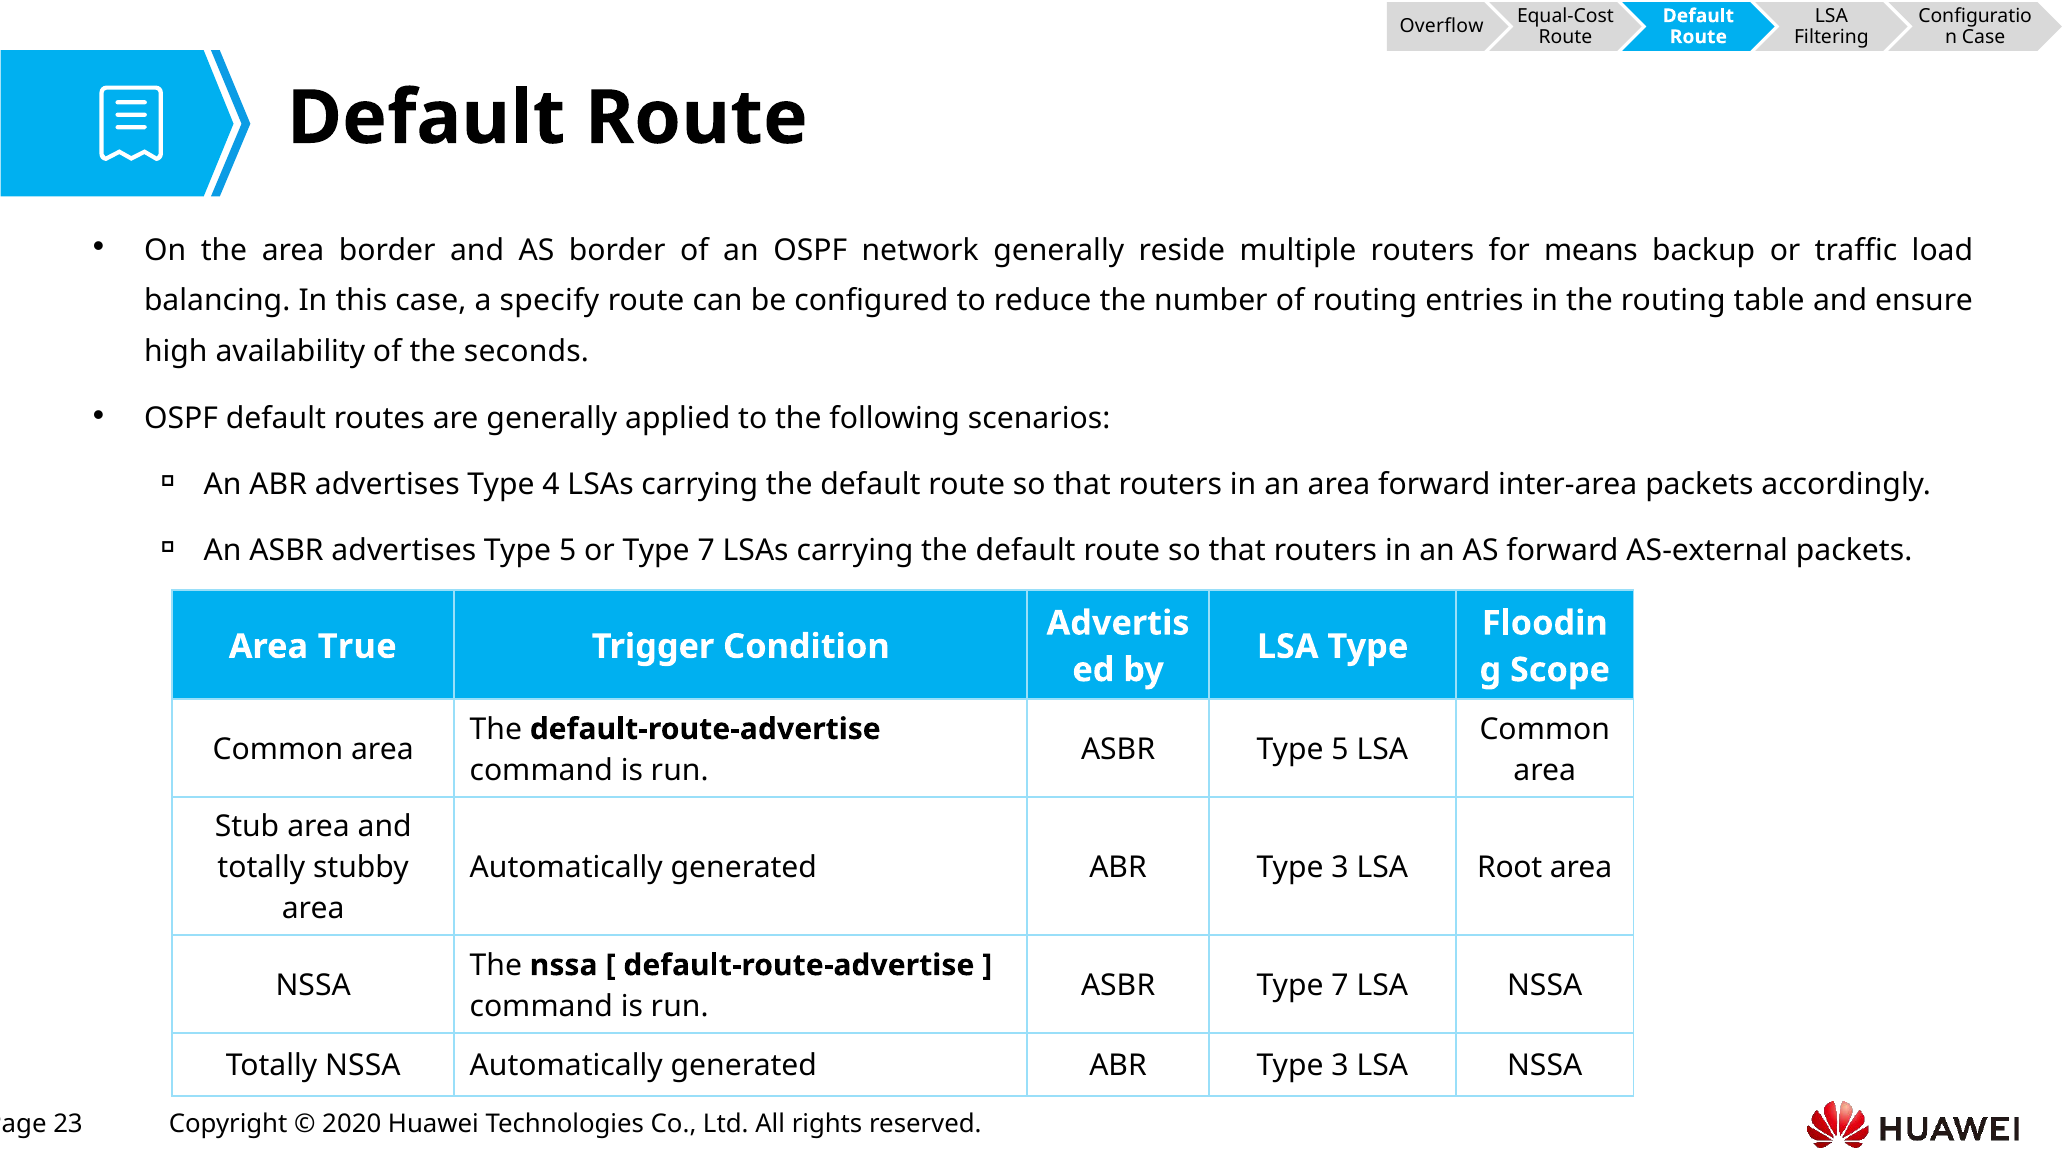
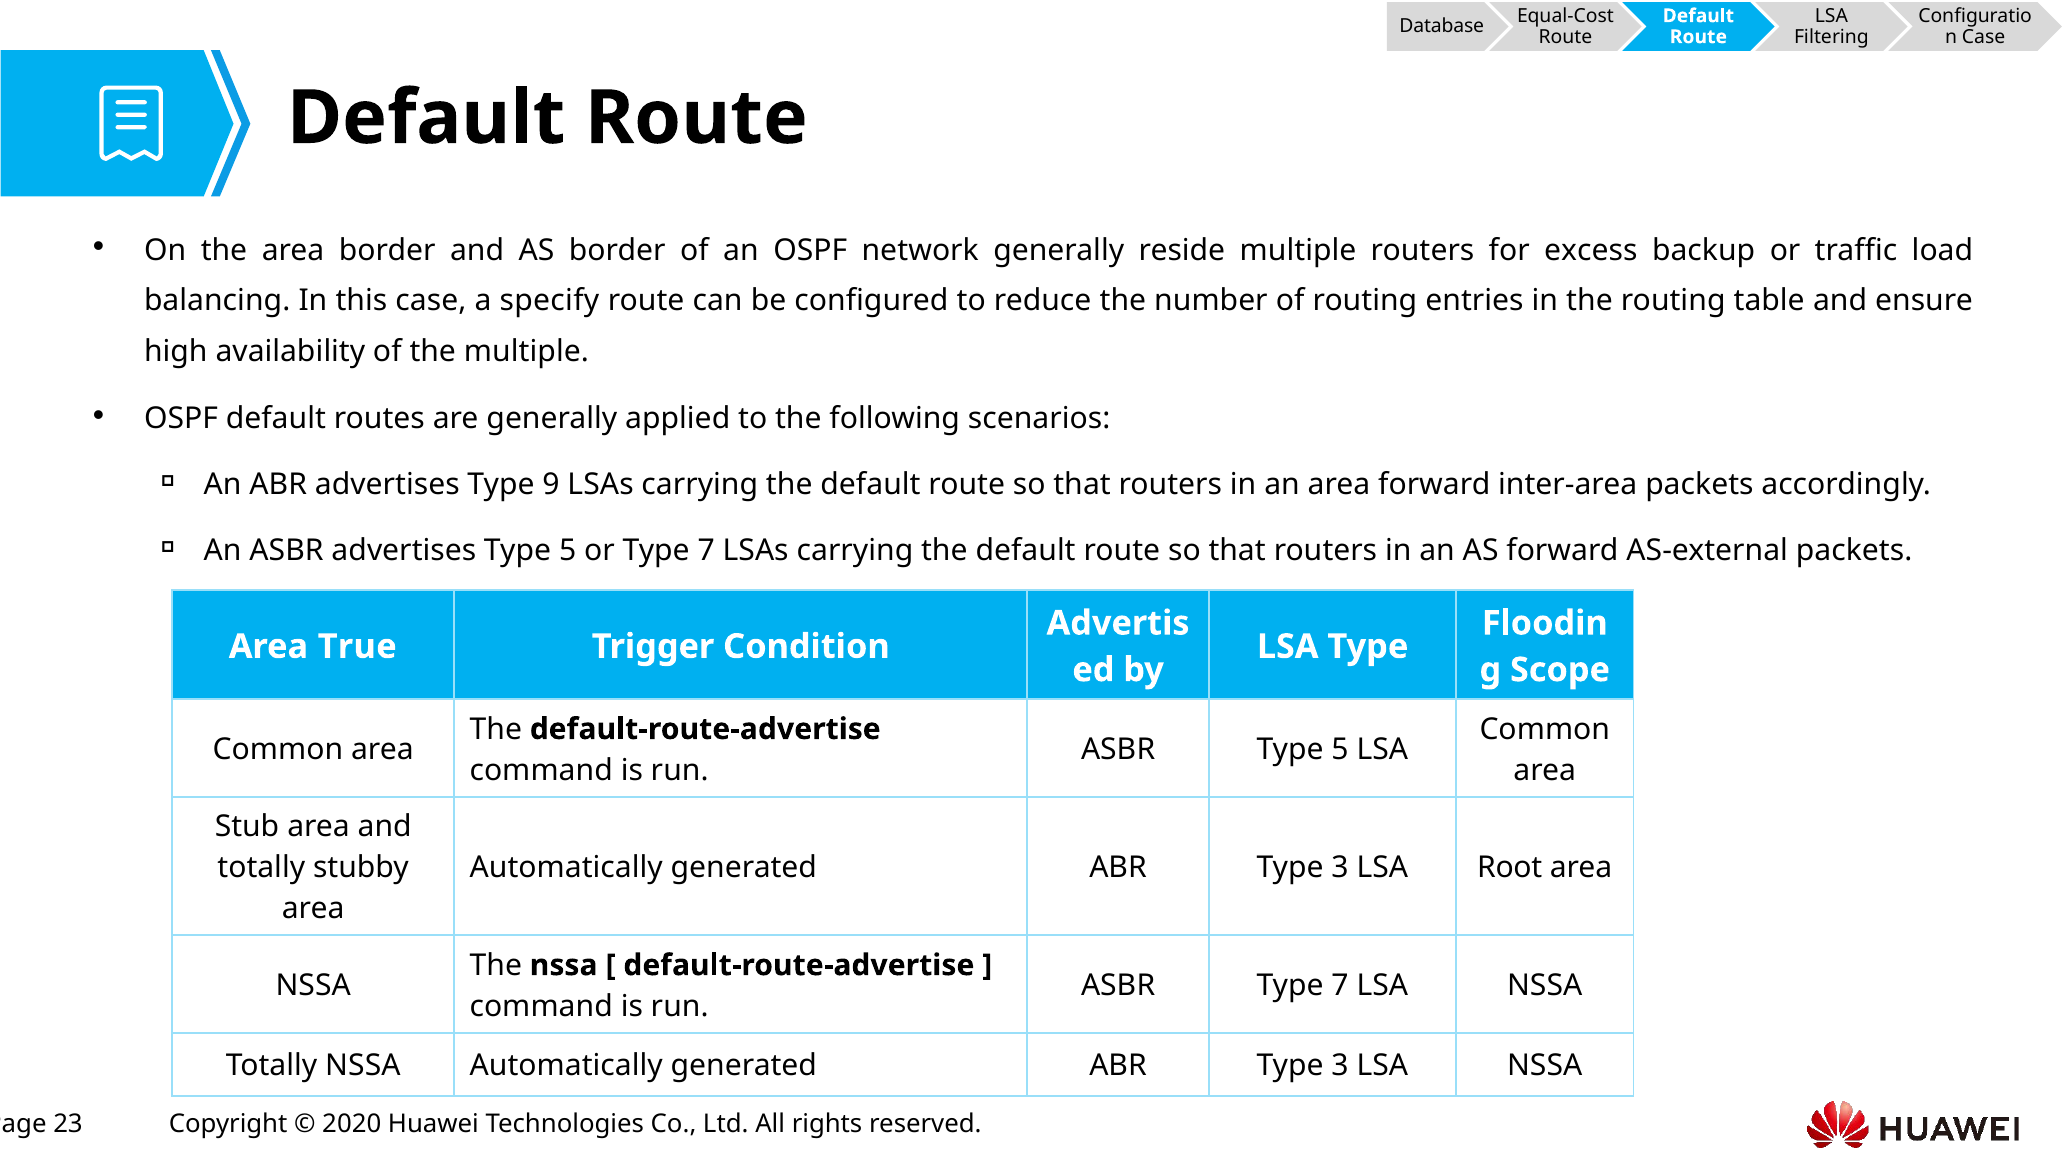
Overflow: Overflow -> Database
means: means -> excess
the seconds: seconds -> multiple
4: 4 -> 9
